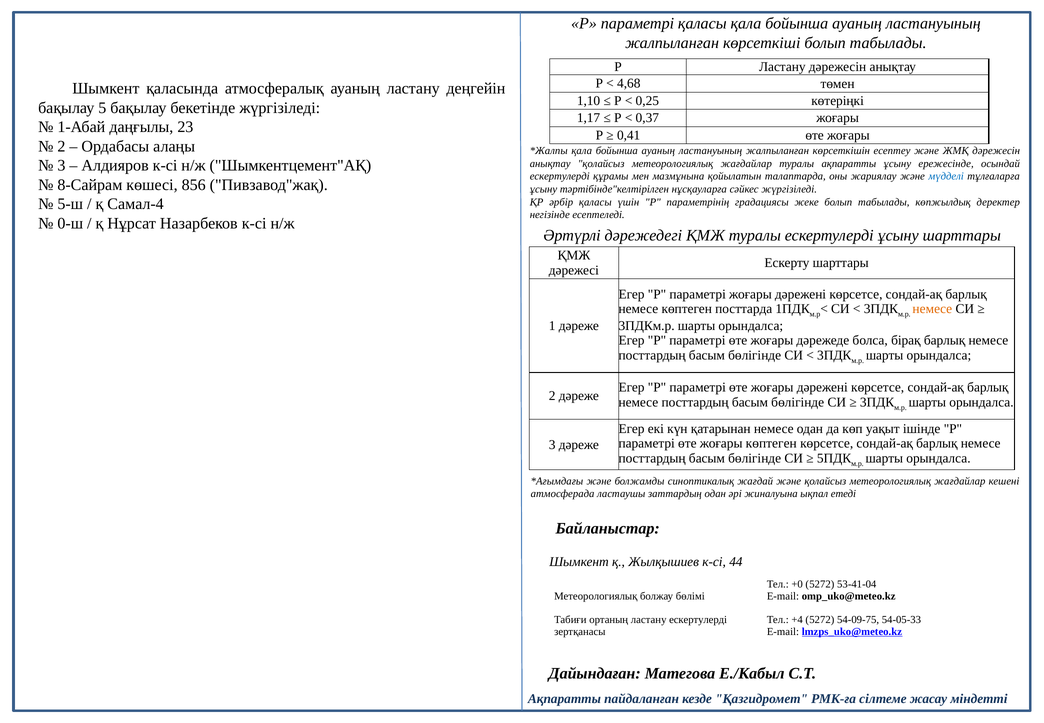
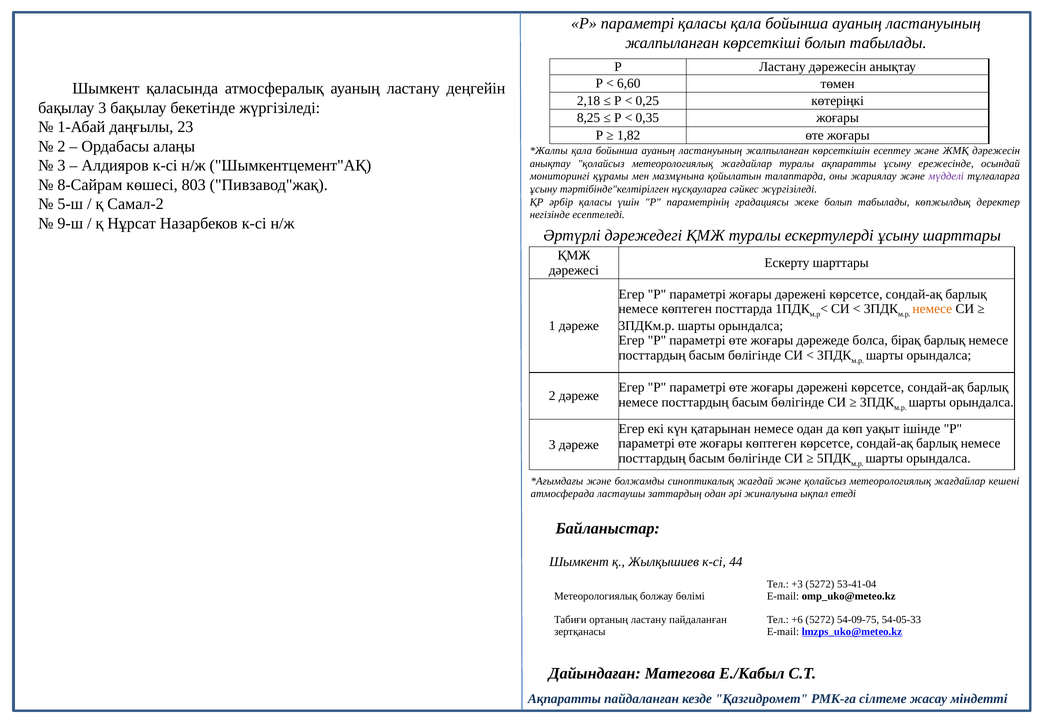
4,68: 4,68 -> 6,60
1,10: 1,10 -> 2,18
бақылау 5: 5 -> 3
1,17: 1,17 -> 8,25
0,37: 0,37 -> 0,35
0,41: 0,41 -> 1,82
ескертулерді at (560, 176): ескертулерді -> мониторингі
мүдделі colour: blue -> purple
856: 856 -> 803
Самал-4: Самал-4 -> Самал-2
0-ш: 0-ш -> 9-ш
+0: +0 -> +3
ластану ескертулерді: ескертулерді -> пайдаланған
+4: +4 -> +6
